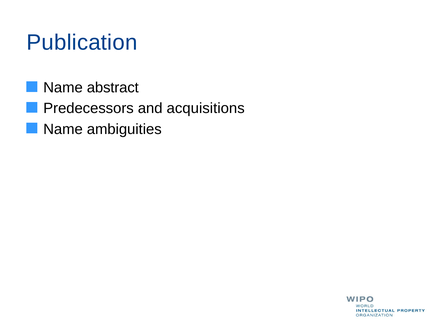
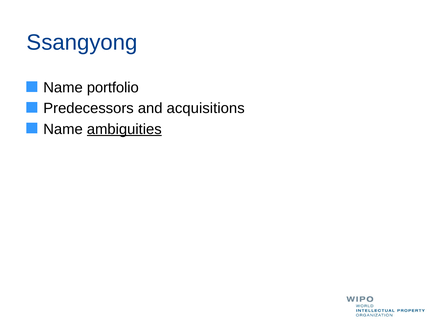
Publication: Publication -> Ssangyong
abstract: abstract -> portfolio
ambiguities underline: none -> present
